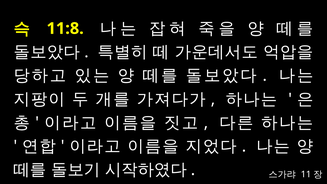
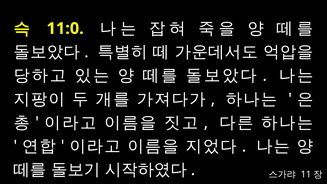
11:8: 11:8 -> 11:0
